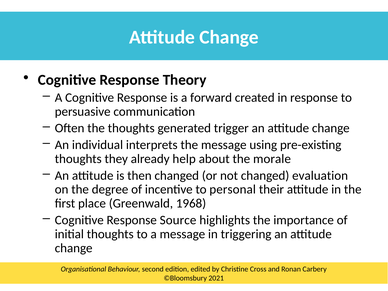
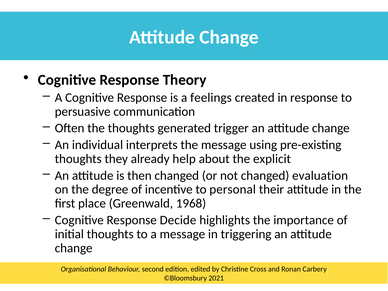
forward: forward -> feelings
morale: morale -> explicit
Source: Source -> Decide
